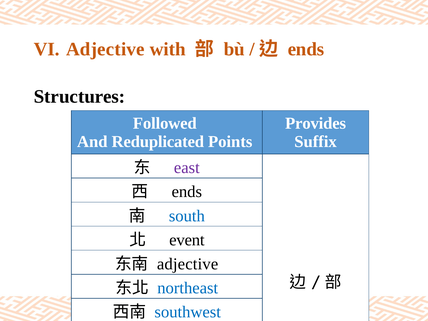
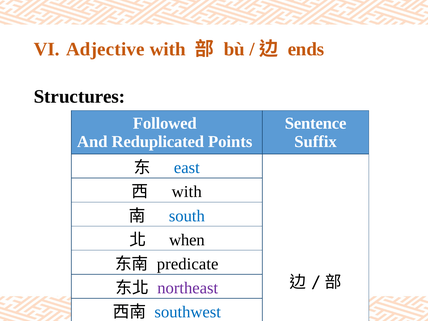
Provides: Provides -> Sentence
east colour: purple -> blue
ends at (187, 192): ends -> with
event: event -> when
adjective at (188, 264): adjective -> predicate
northeast colour: blue -> purple
